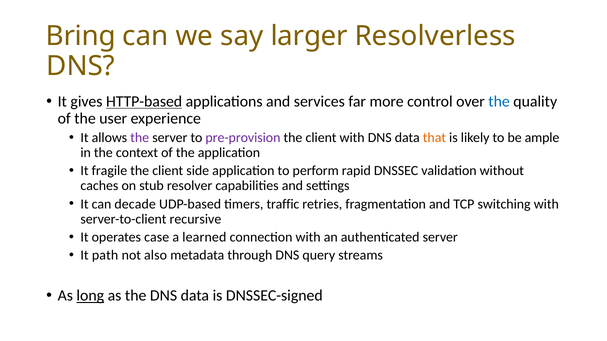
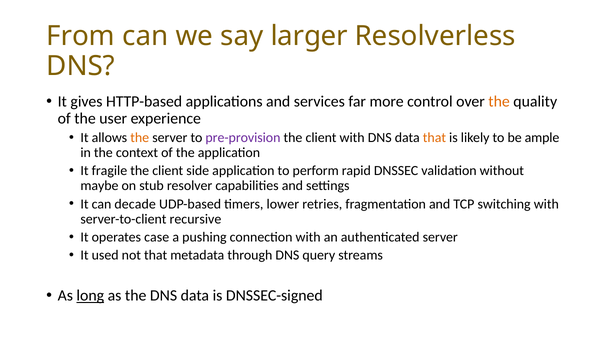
Bring: Bring -> From
HTTP-based underline: present -> none
the at (499, 102) colour: blue -> orange
the at (140, 138) colour: purple -> orange
caches: caches -> maybe
traffic: traffic -> lower
learned: learned -> pushing
path: path -> used
not also: also -> that
